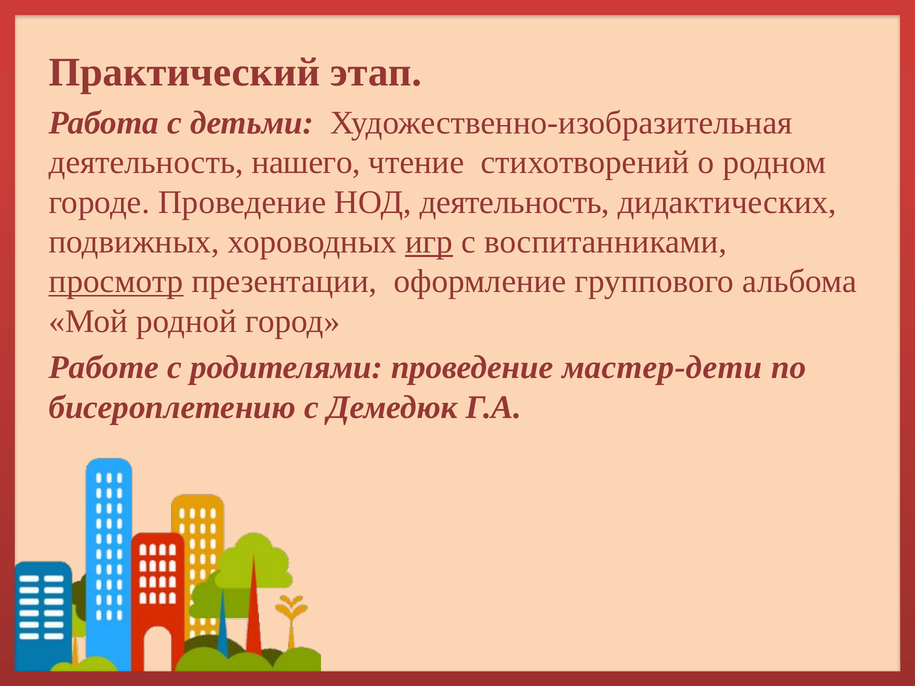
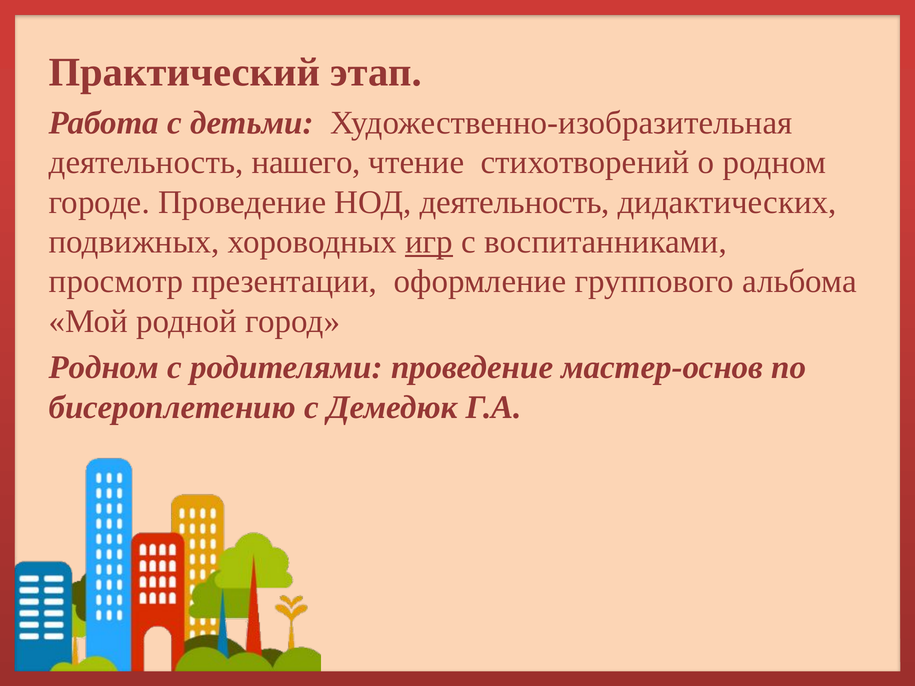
просмотр underline: present -> none
Работе at (104, 368): Работе -> Родном
мастер-дети: мастер-дети -> мастер-основ
